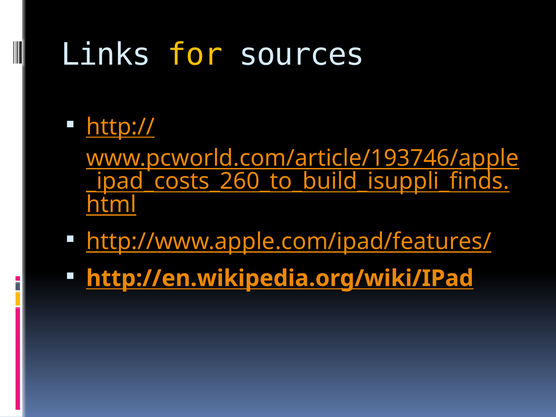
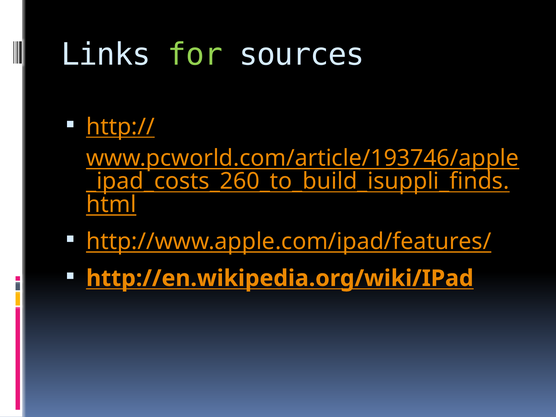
for colour: yellow -> light green
